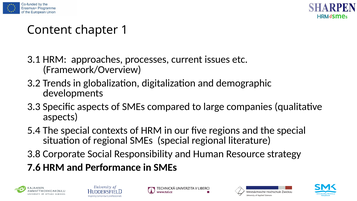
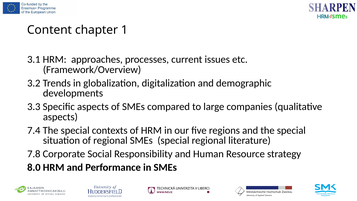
5.4: 5.4 -> 7.4
3.8: 3.8 -> 7.8
7.6: 7.6 -> 8.0
